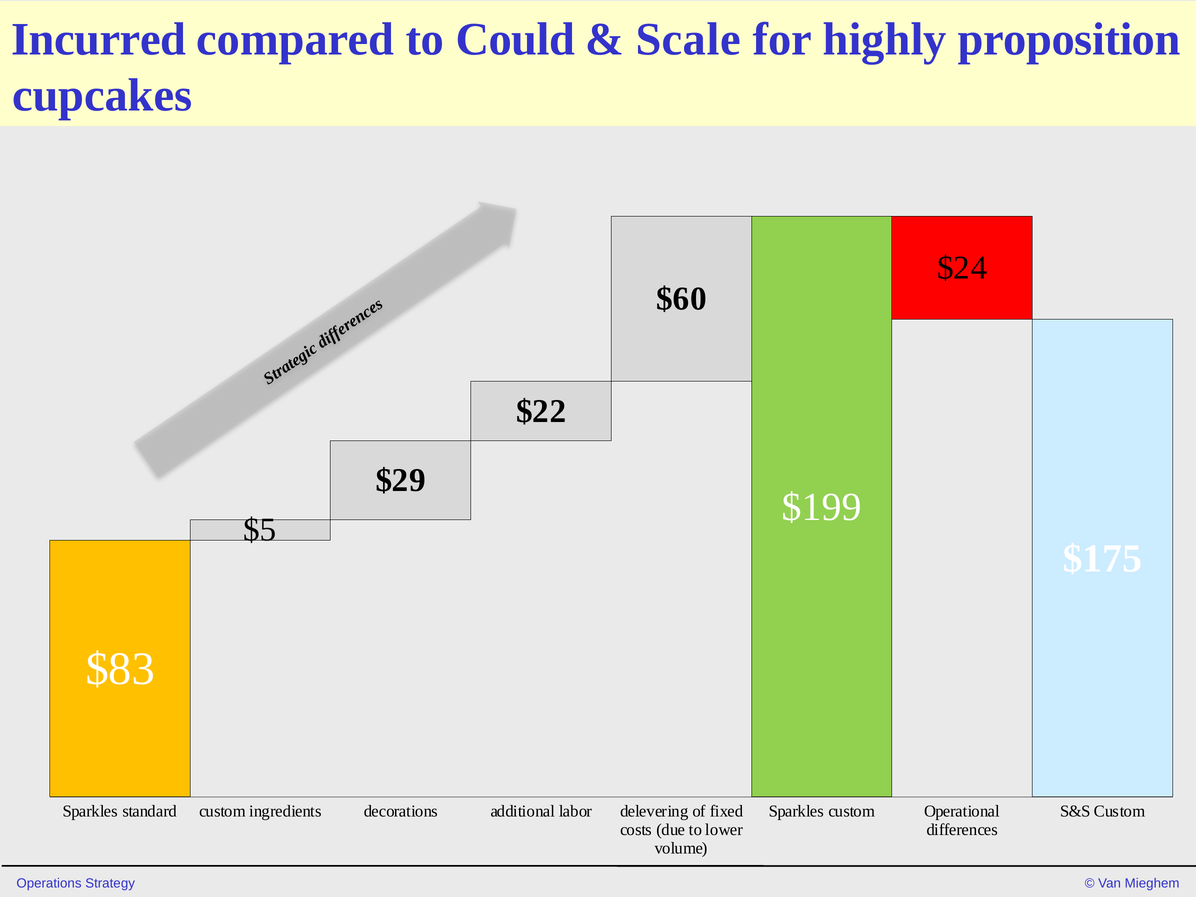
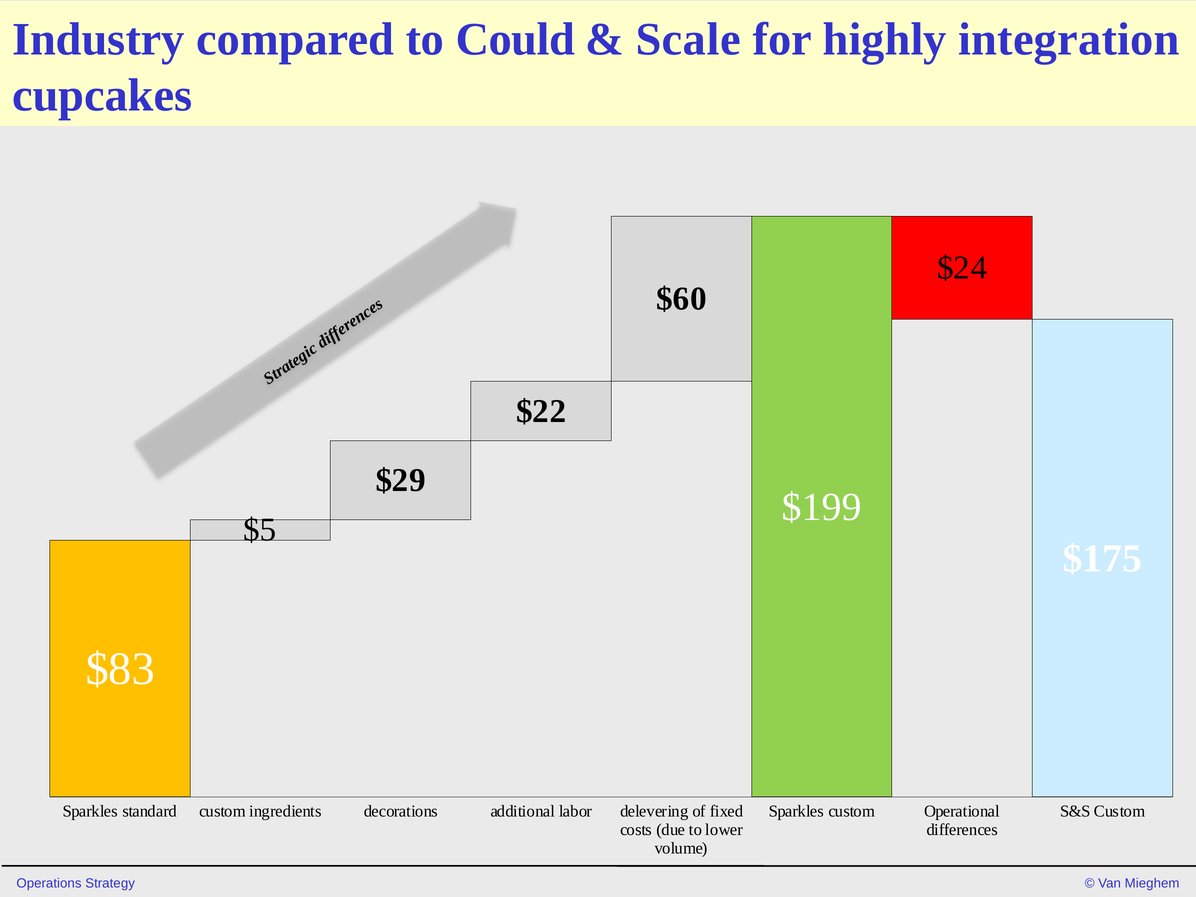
Incurred: Incurred -> Industry
proposition: proposition -> integration
